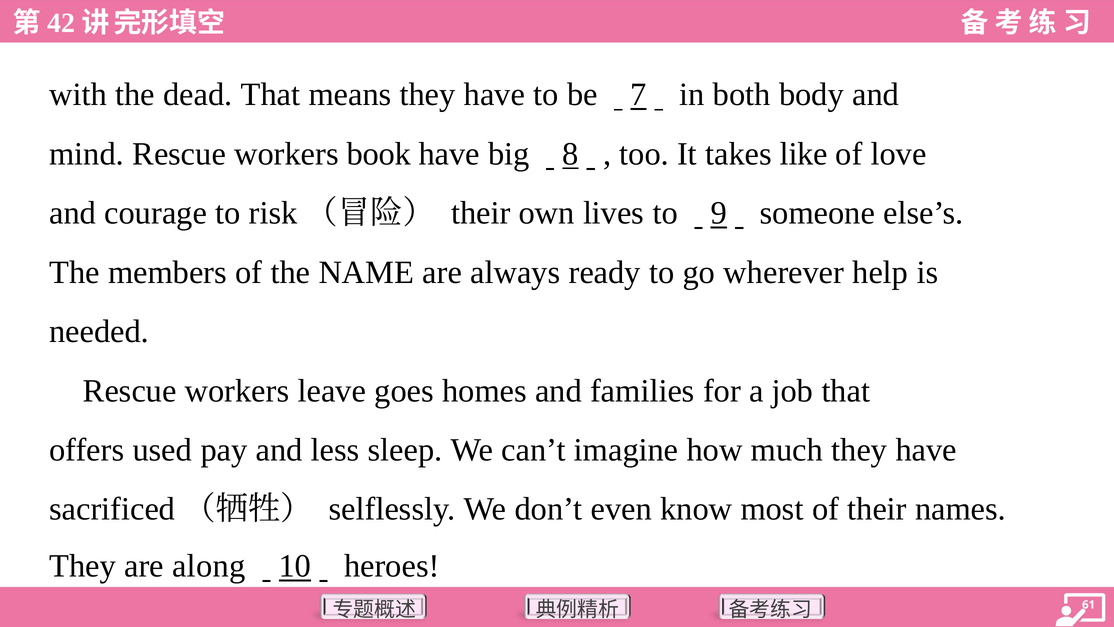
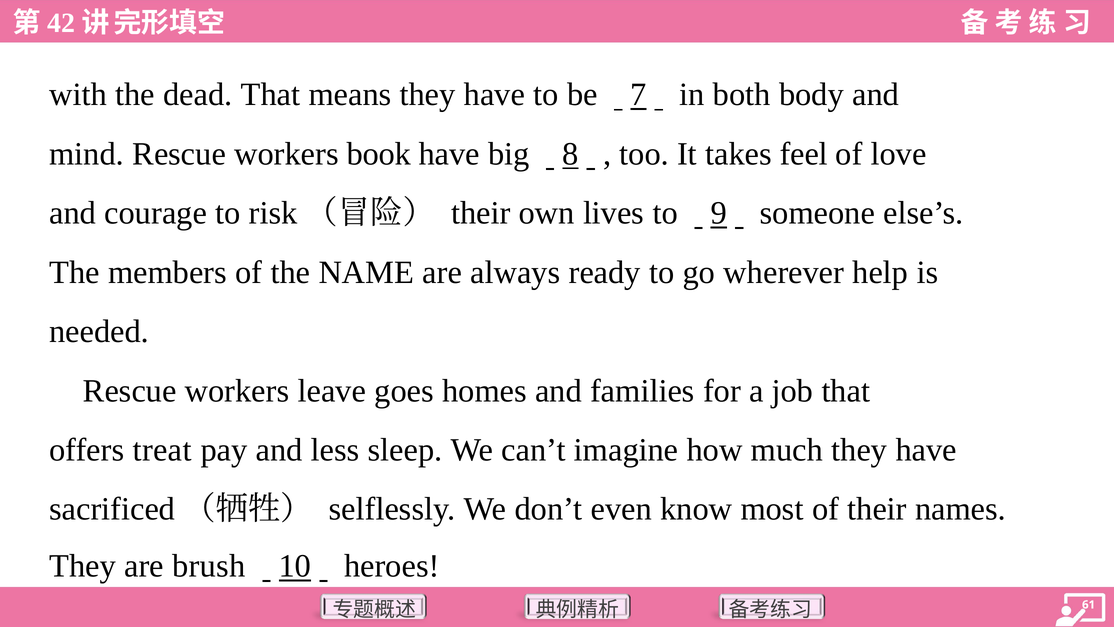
like: like -> feel
used: used -> treat
along: along -> brush
